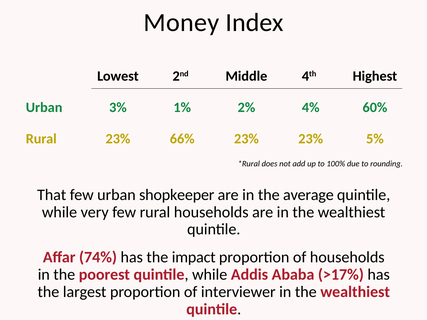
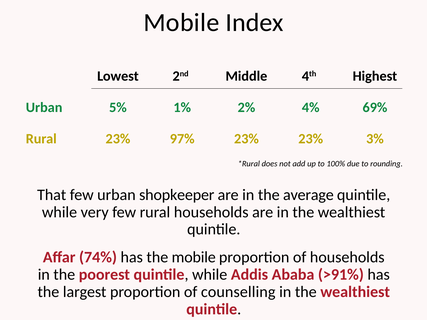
Money at (181, 22): Money -> Mobile
3%: 3% -> 5%
60%: 60% -> 69%
66%: 66% -> 97%
5%: 5% -> 3%
the impact: impact -> mobile
>17%: >17% -> >91%
interviewer: interviewer -> counselling
